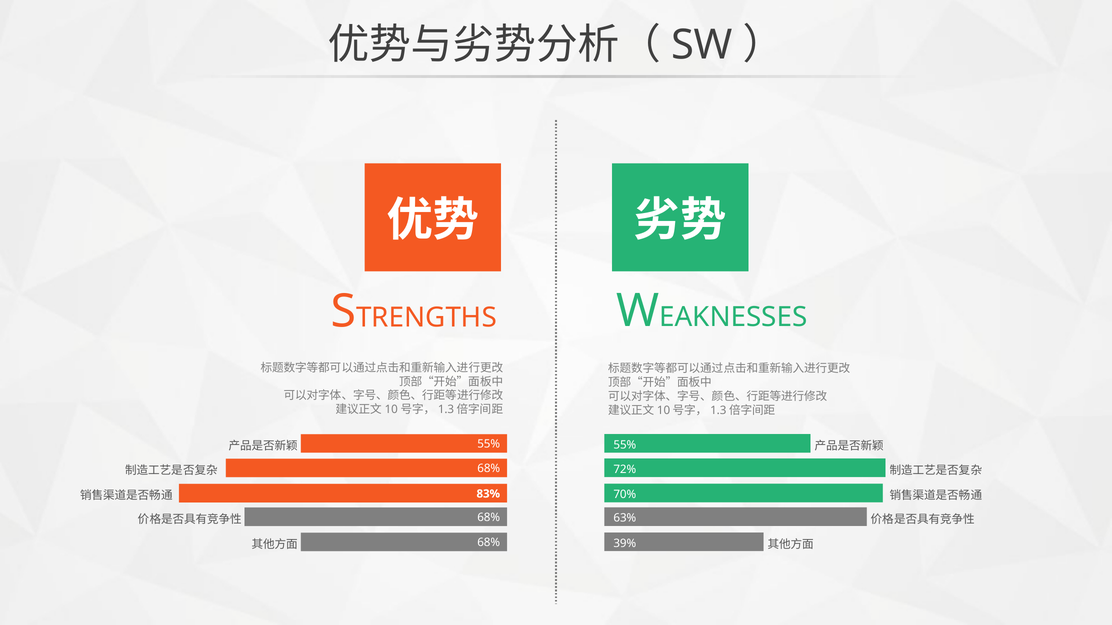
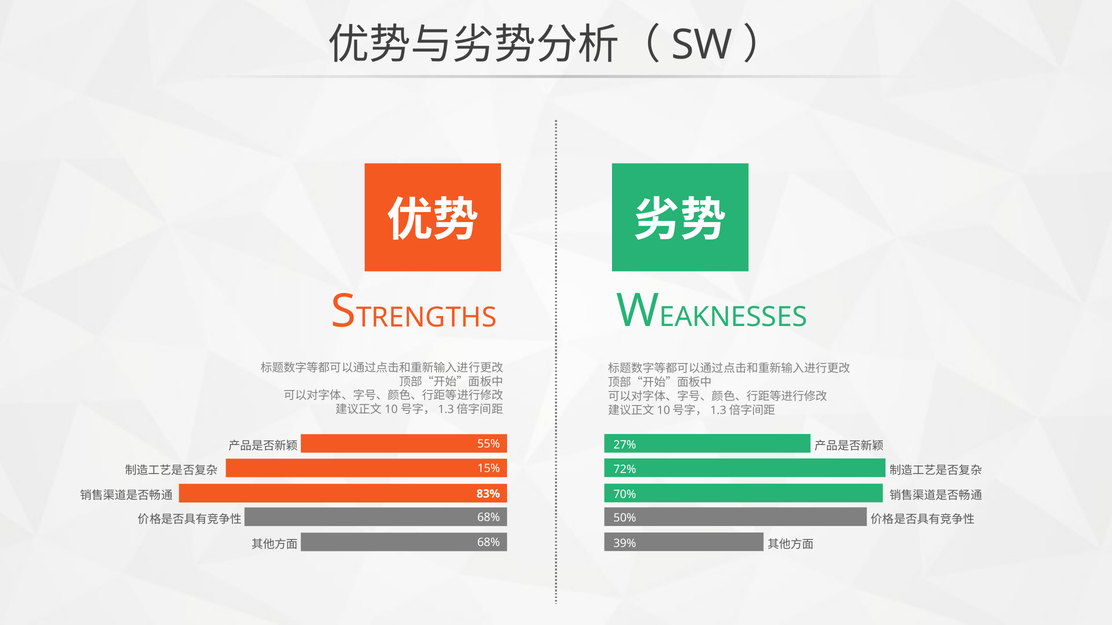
55% at (625, 445): 55% -> 27%
68% at (489, 469): 68% -> 15%
63%: 63% -> 50%
